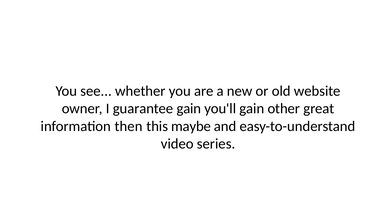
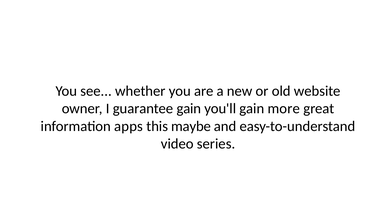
other: other -> more
then: then -> apps
